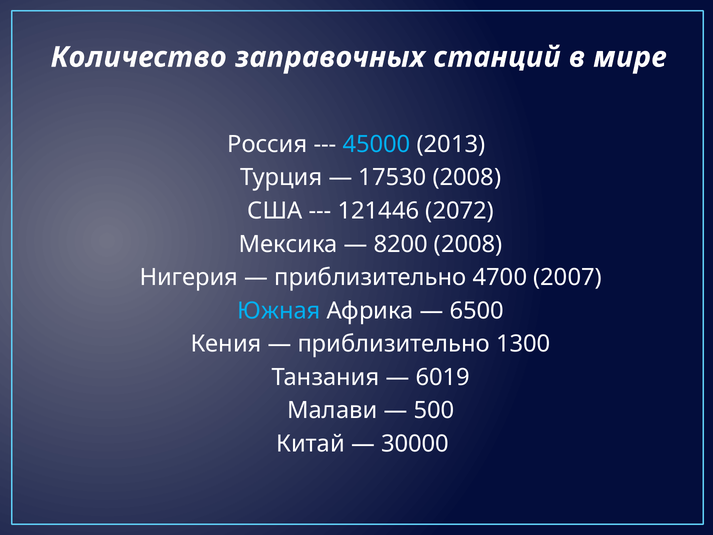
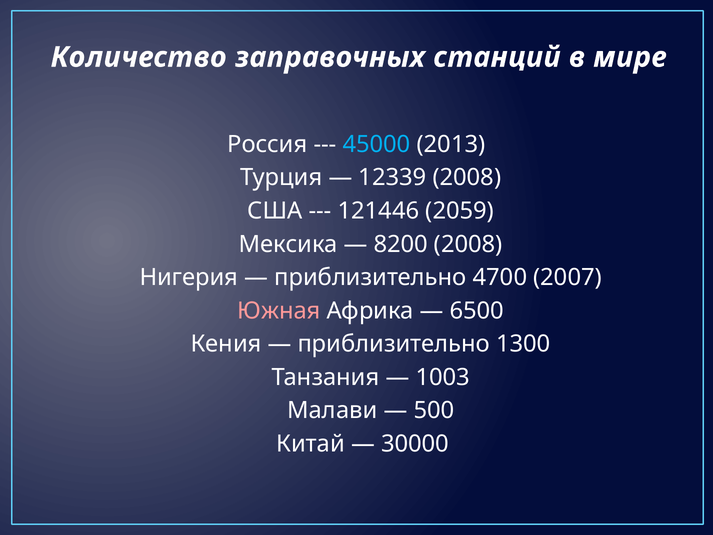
17530: 17530 -> 12339
2072: 2072 -> 2059
Южная colour: light blue -> pink
6019: 6019 -> 1003
